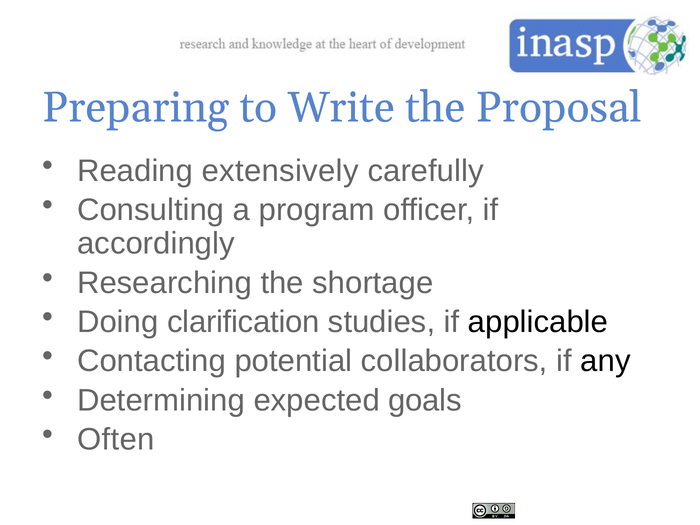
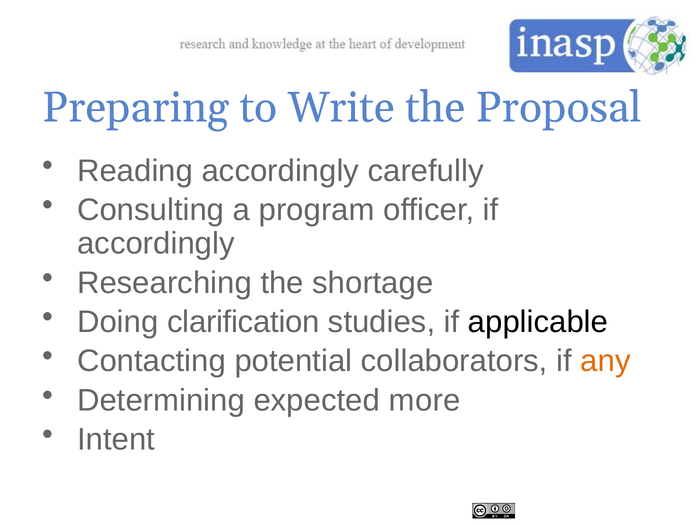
Reading extensively: extensively -> accordingly
any colour: black -> orange
goals: goals -> more
Often: Often -> Intent
